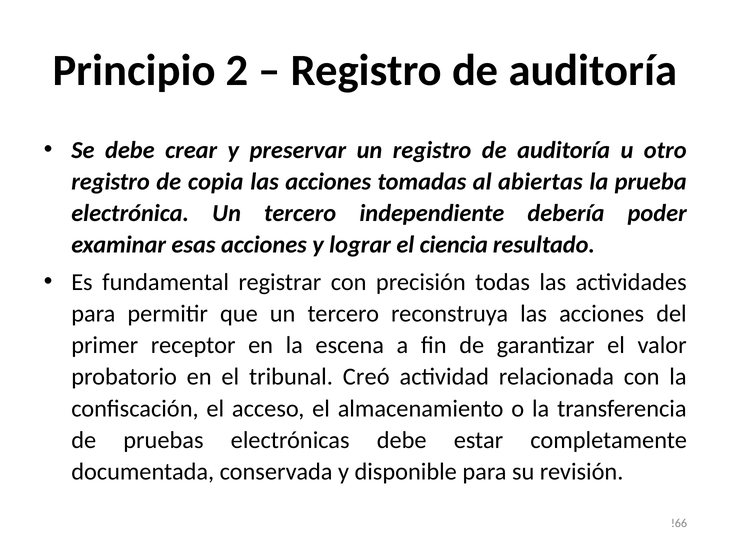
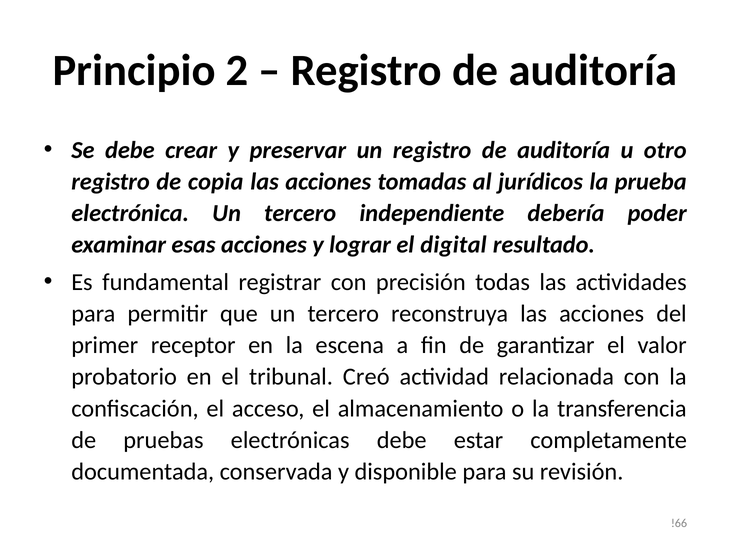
abiertas: abiertas -> jurídicos
ciencia: ciencia -> digital
